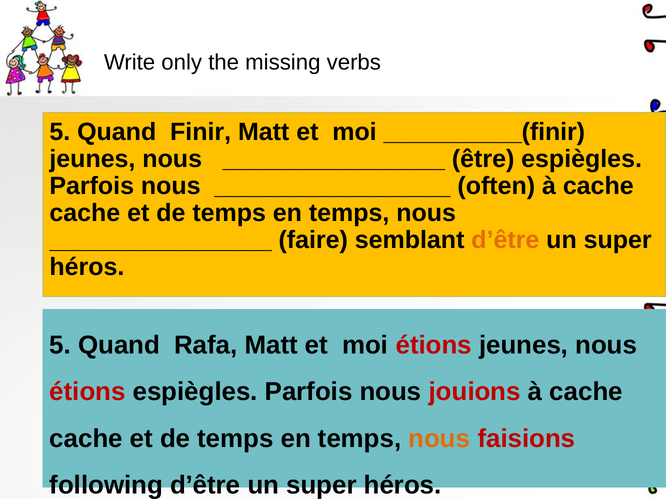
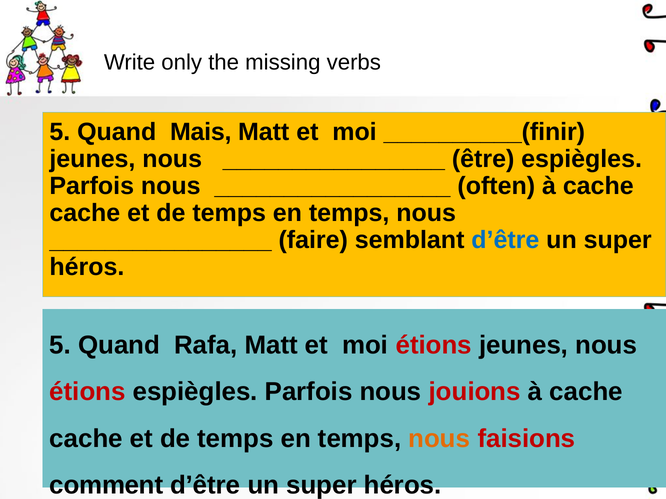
Finir: Finir -> Mais
d’être at (505, 240) colour: orange -> blue
following: following -> comment
